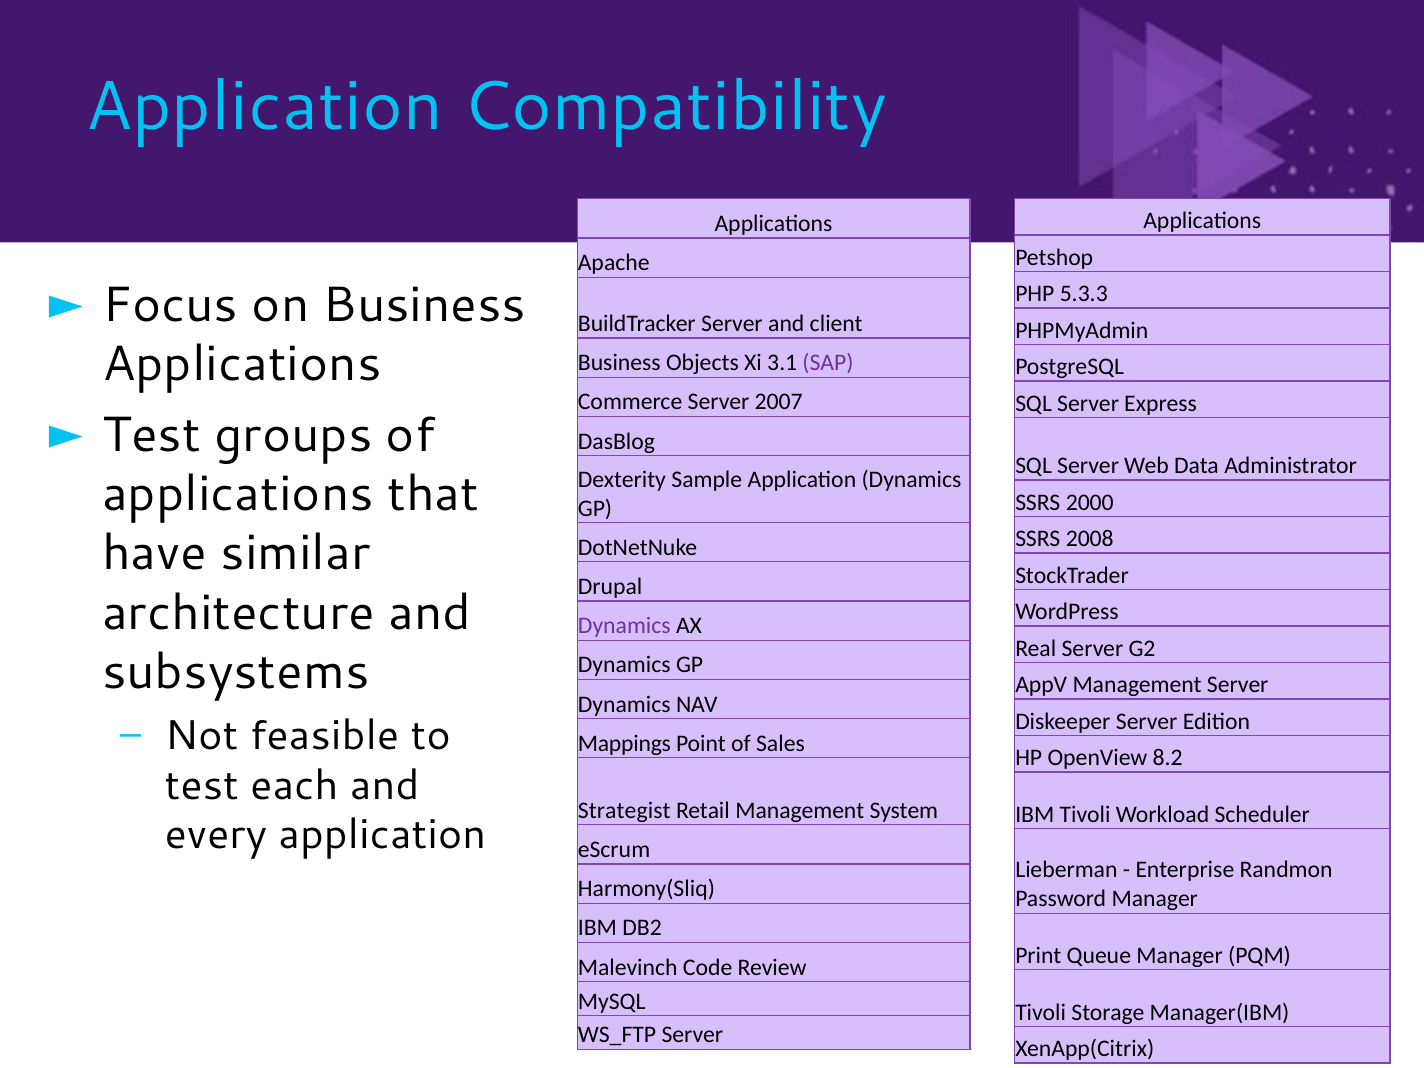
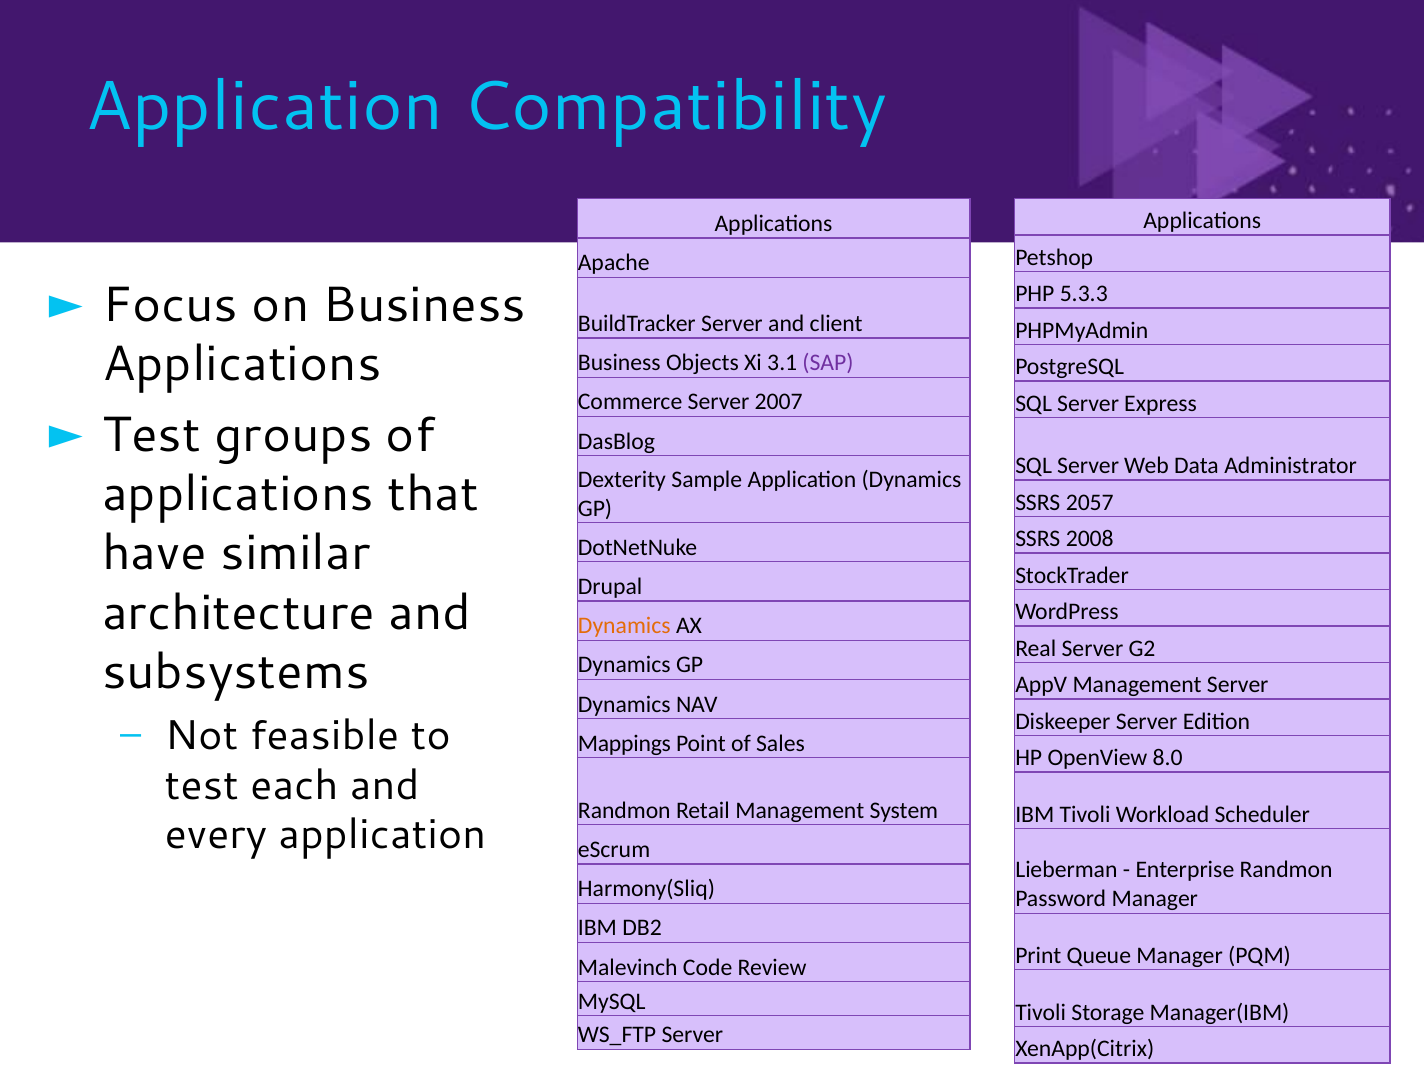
2000: 2000 -> 2057
Dynamics at (624, 626) colour: purple -> orange
8.2: 8.2 -> 8.0
Strategist at (624, 811): Strategist -> Randmon
